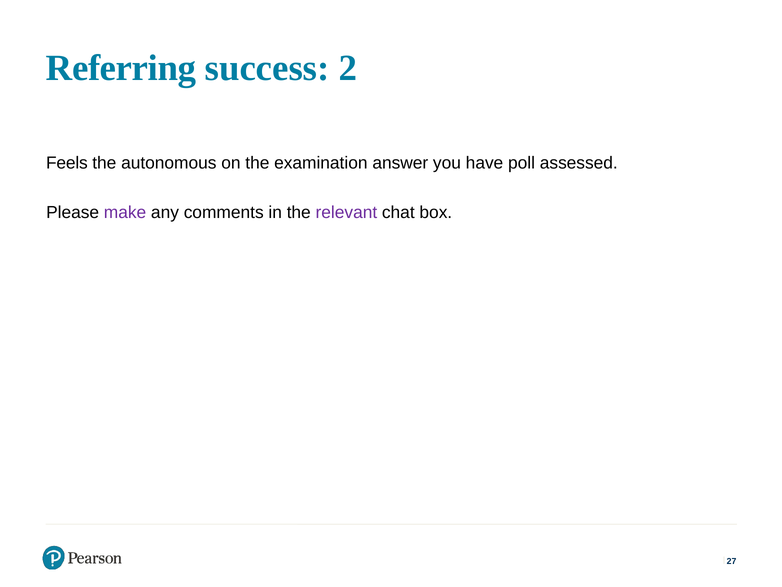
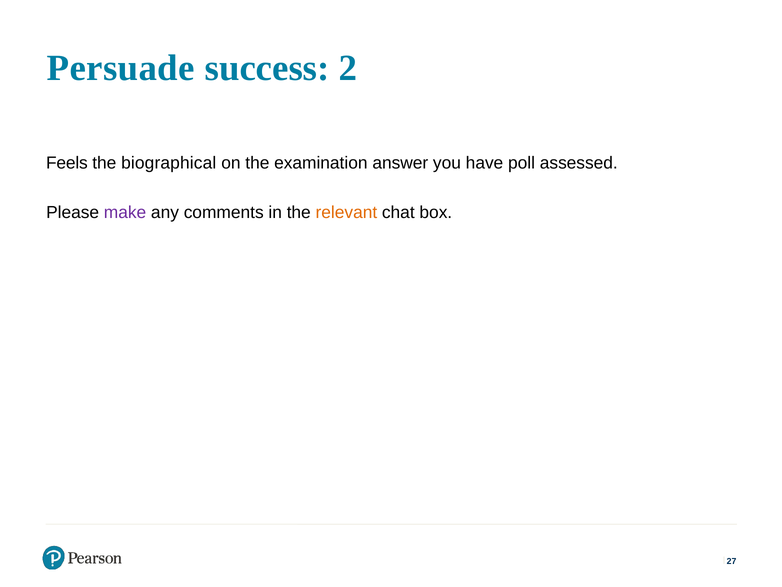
Referring: Referring -> Persuade
autonomous: autonomous -> biographical
relevant colour: purple -> orange
